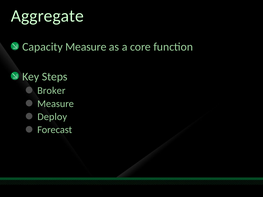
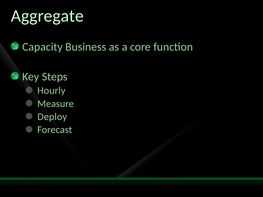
Capacity Measure: Measure -> Business
Broker: Broker -> Hourly
